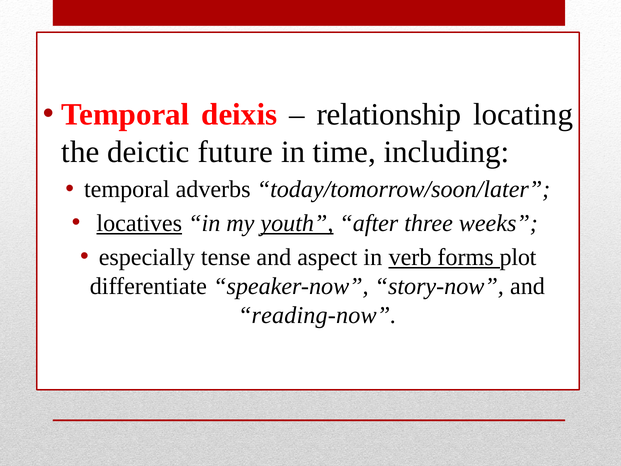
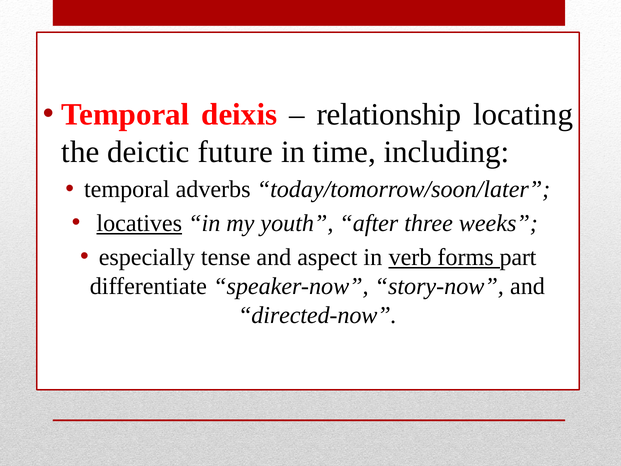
youth underline: present -> none
plot: plot -> part
reading-now: reading-now -> directed-now
